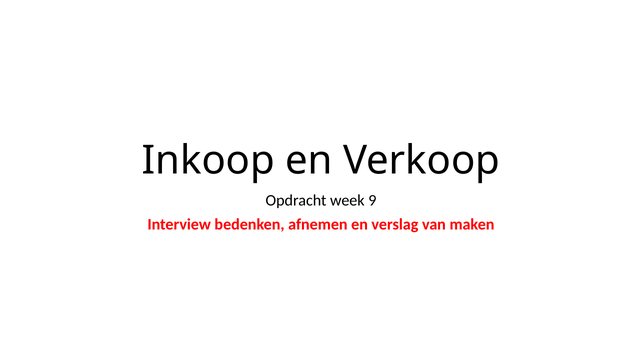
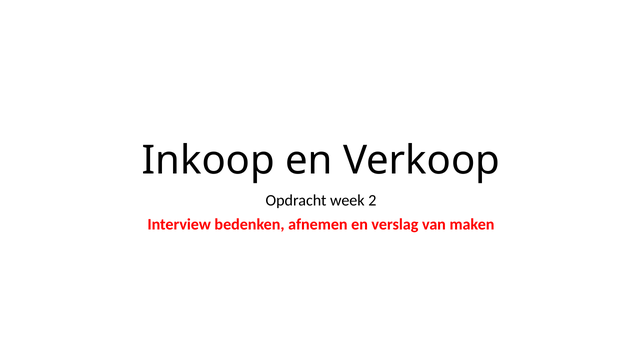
9: 9 -> 2
